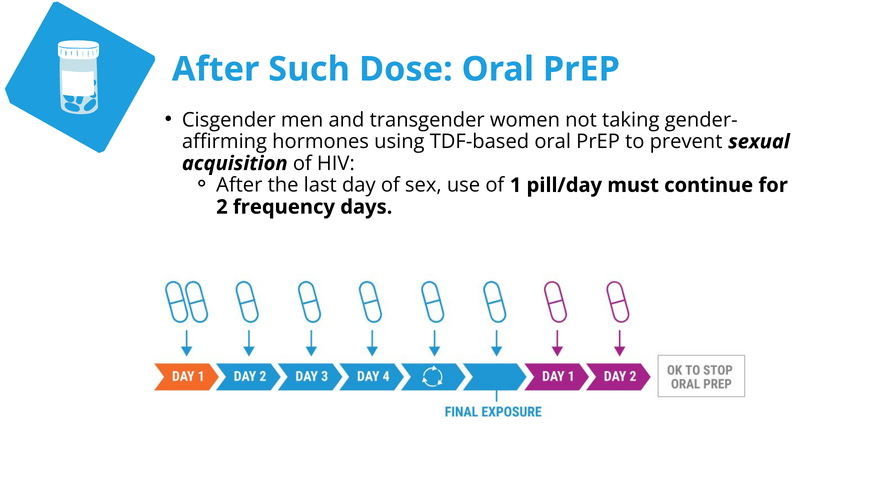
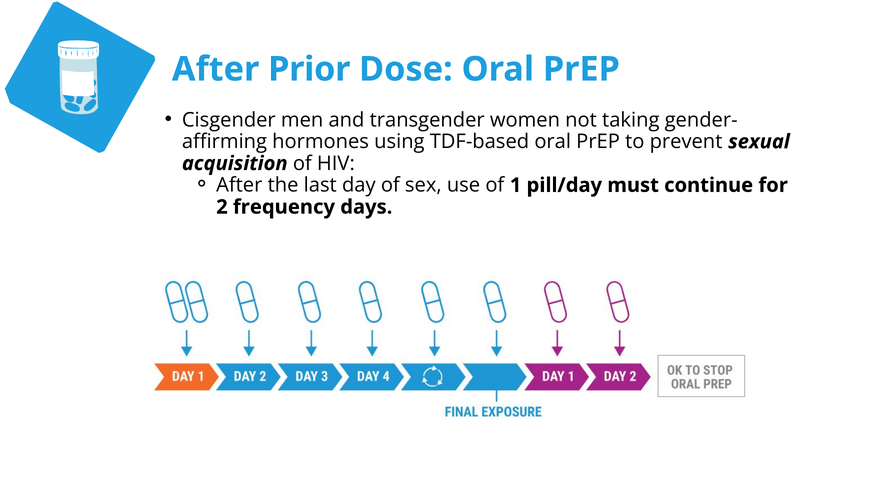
Such: Such -> Prior
